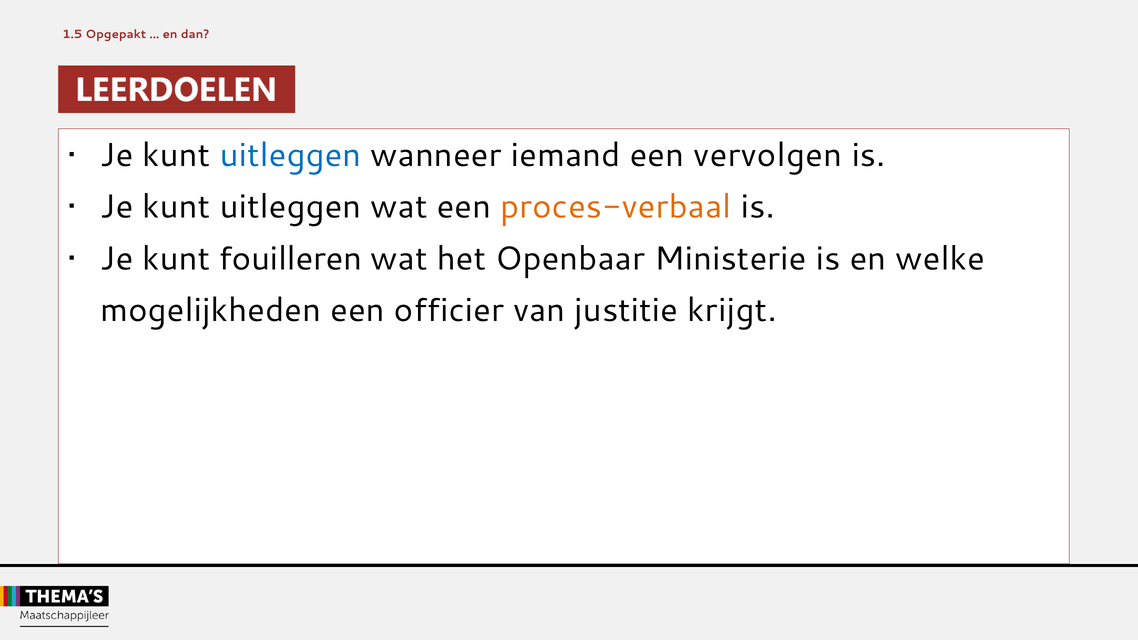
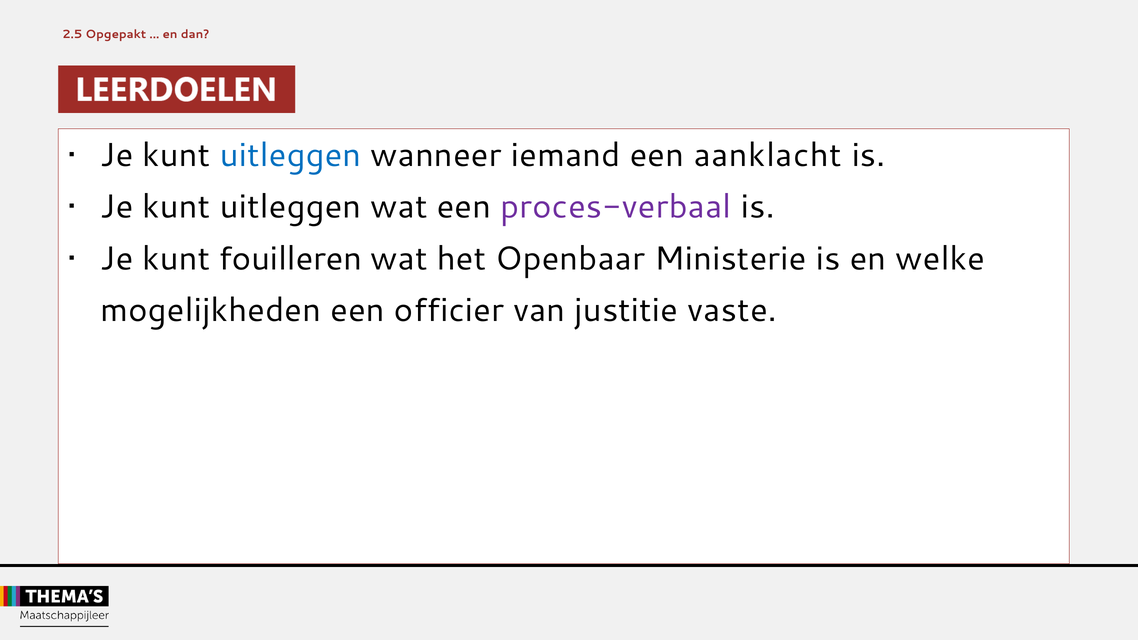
1.5: 1.5 -> 2.5
vervolgen: vervolgen -> aanklacht
proces-verbaal colour: orange -> purple
krijgt: krijgt -> vaste
